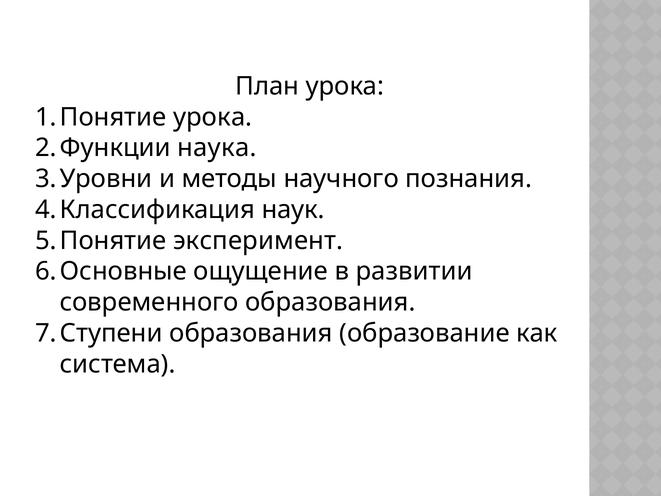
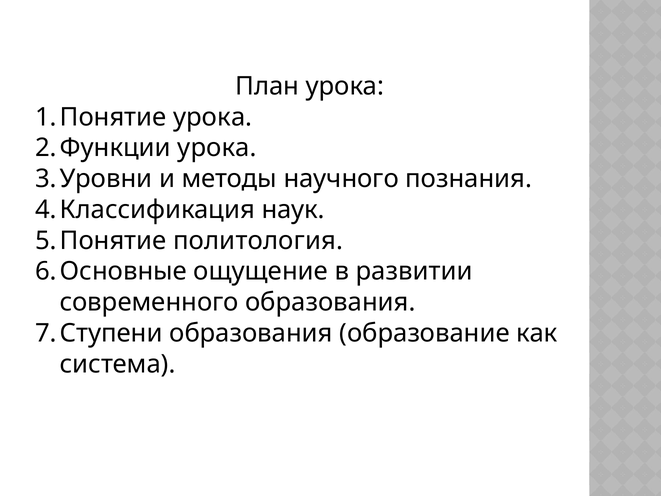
наука at (217, 148): наука -> урока
эксперимент: эксперимент -> политология
